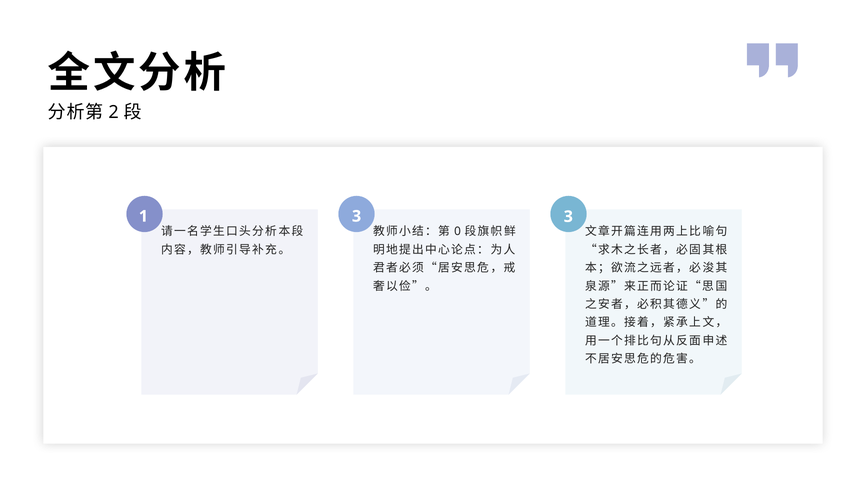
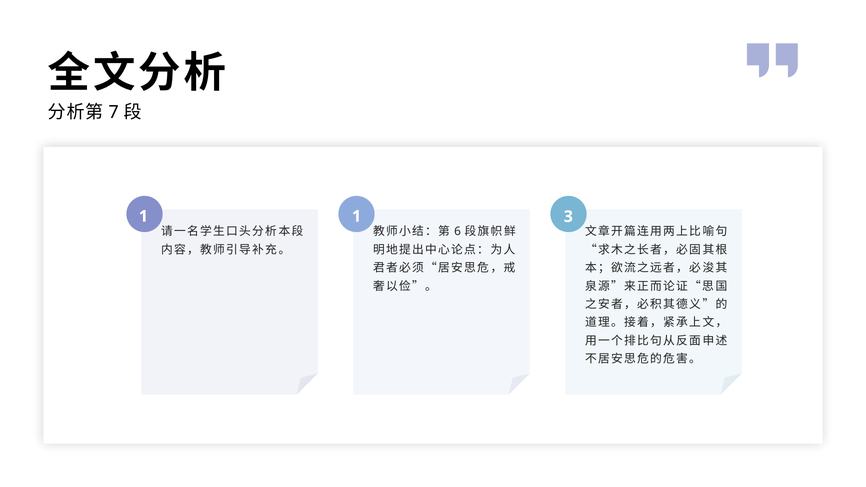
2: 2 -> 7
1 3: 3 -> 1
0: 0 -> 6
